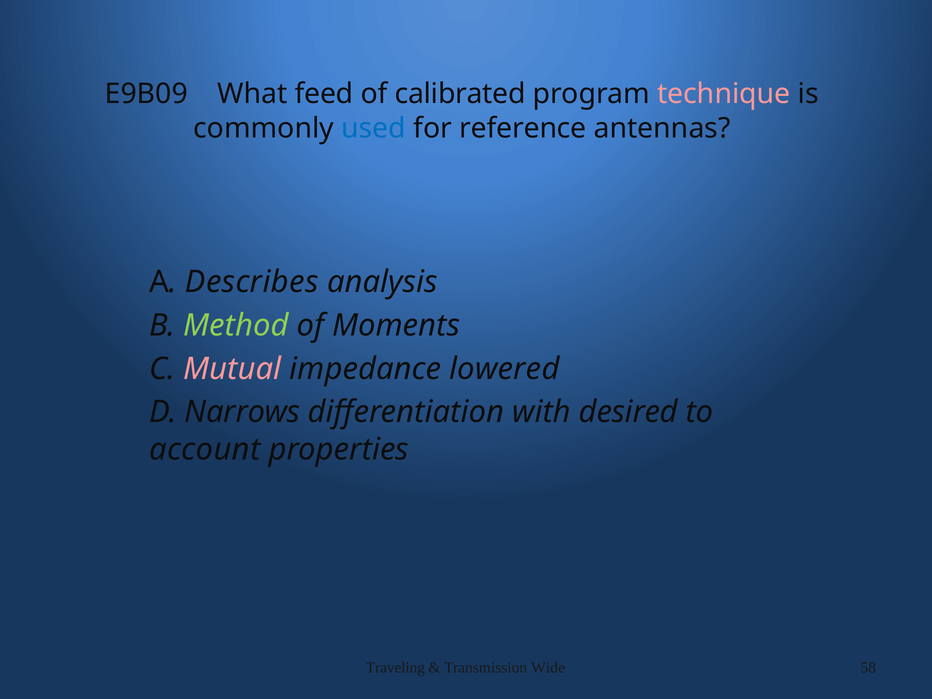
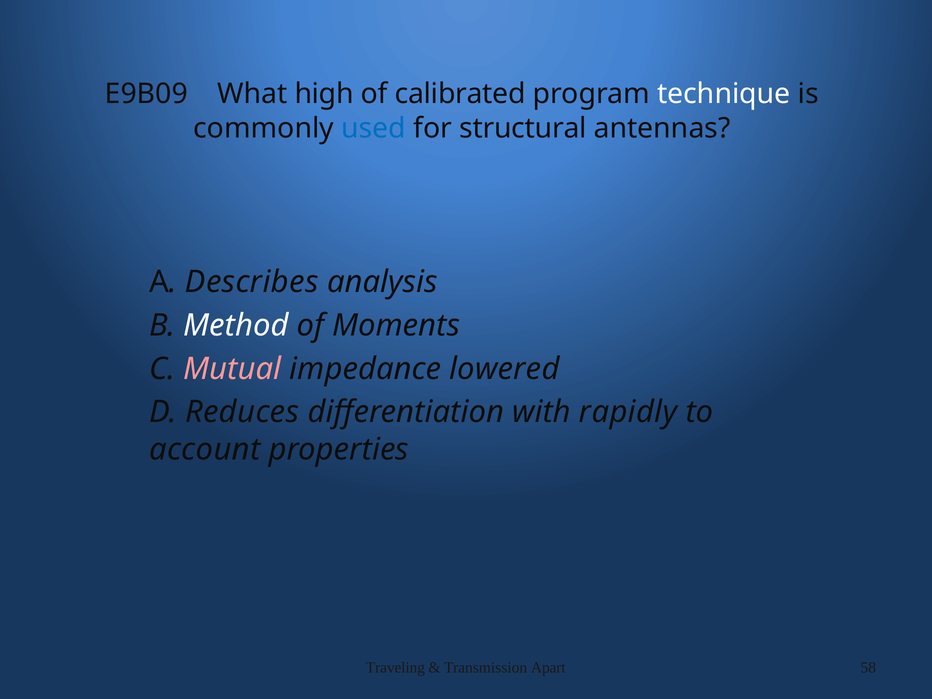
feed: feed -> high
technique colour: pink -> white
reference: reference -> structural
Method colour: light green -> white
Narrows: Narrows -> Reduces
desired: desired -> rapidly
Wide: Wide -> Apart
